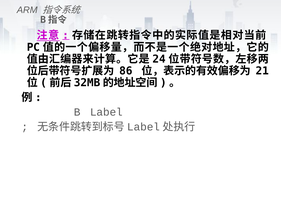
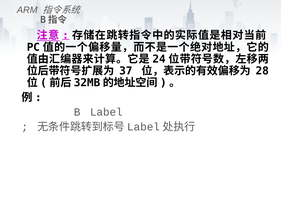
86: 86 -> 37
21: 21 -> 28
